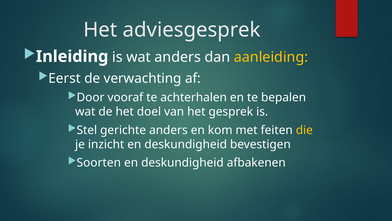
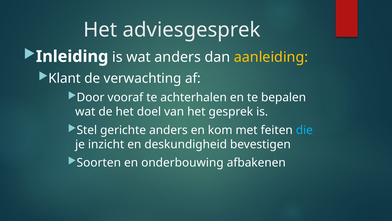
Eerst: Eerst -> Klant
die colour: yellow -> light blue
deskundigheid at (182, 162): deskundigheid -> onderbouwing
